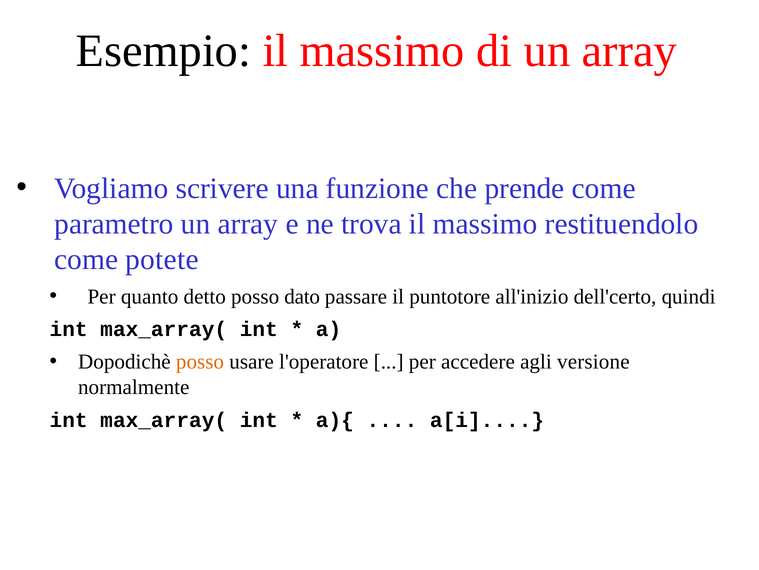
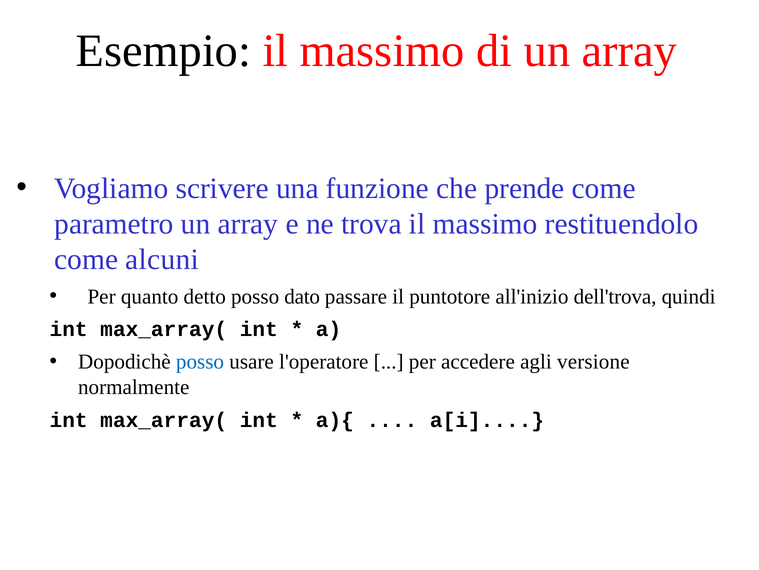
potete: potete -> alcuni
dell'certo: dell'certo -> dell'trova
posso at (200, 362) colour: orange -> blue
